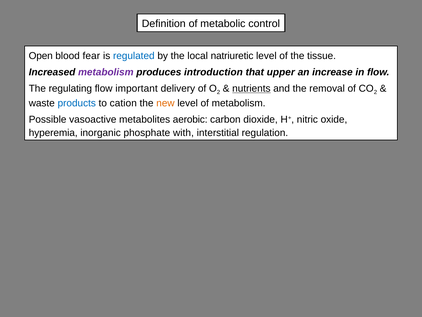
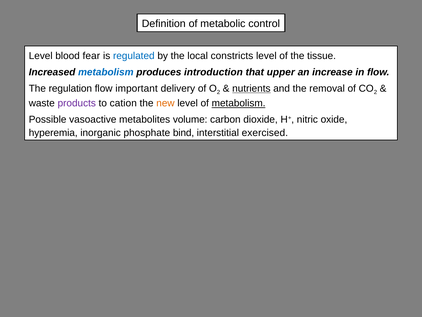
Open at (41, 56): Open -> Level
natriuretic: natriuretic -> constricts
metabolism at (106, 72) colour: purple -> blue
regulating: regulating -> regulation
products colour: blue -> purple
metabolism at (239, 103) underline: none -> present
aerobic: aerobic -> volume
with: with -> bind
regulation: regulation -> exercised
